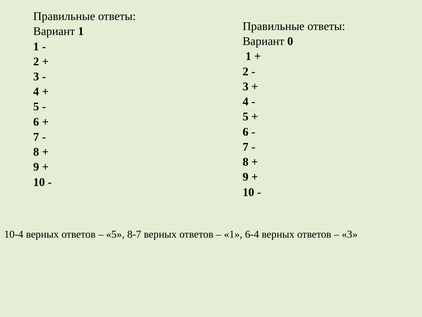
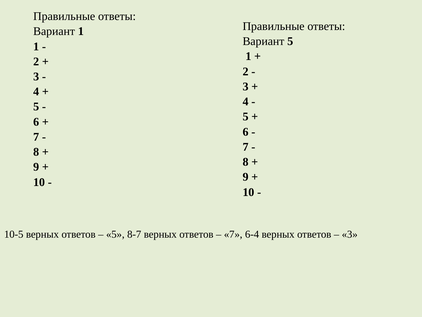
Вариант 0: 0 -> 5
10-4: 10-4 -> 10-5
1 at (233, 234): 1 -> 7
